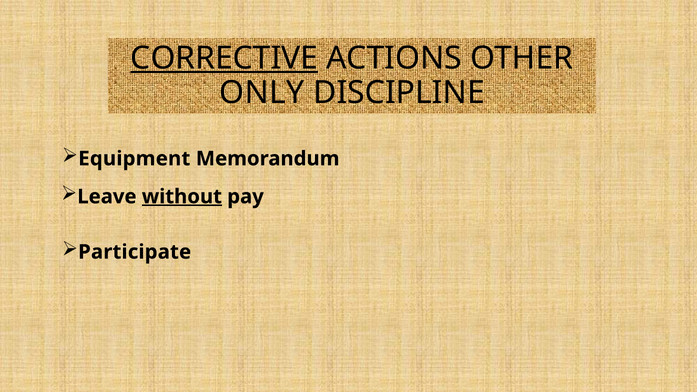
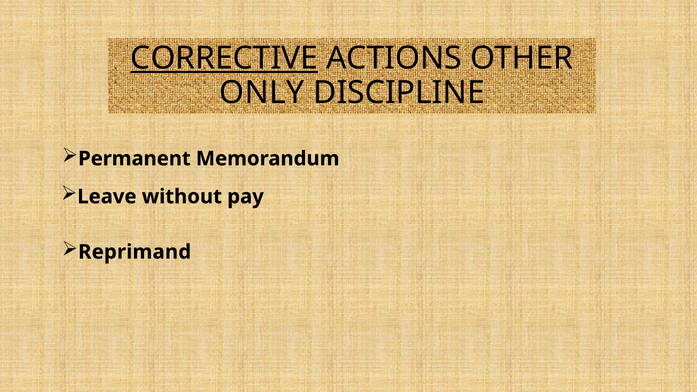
Equipment: Equipment -> Permanent
without underline: present -> none
Participate: Participate -> Reprimand
